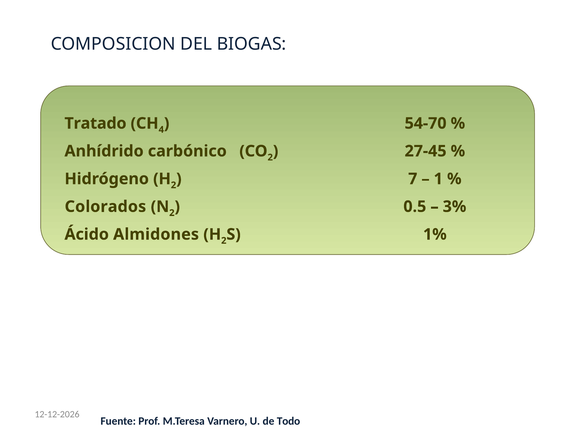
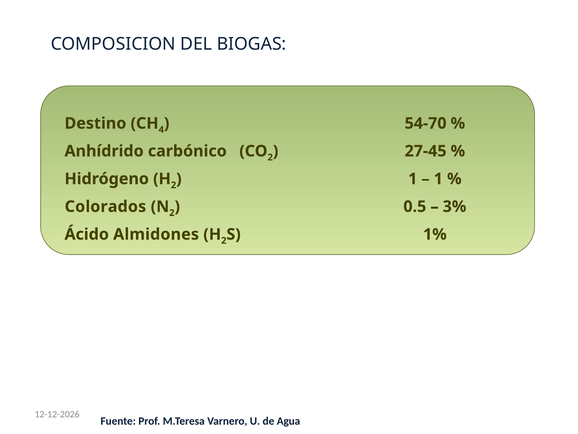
Tratado: Tratado -> Destino
7 at (413, 179): 7 -> 1
Todo: Todo -> Agua
